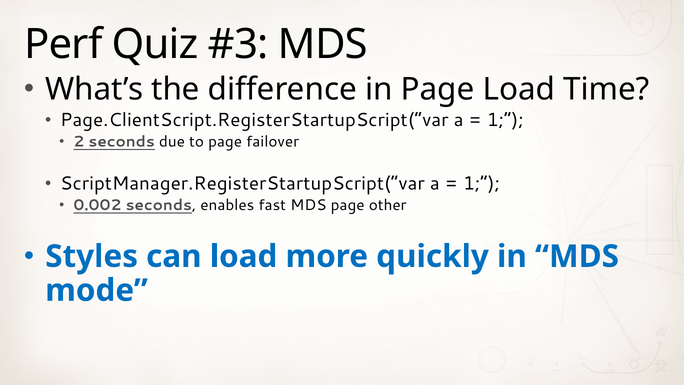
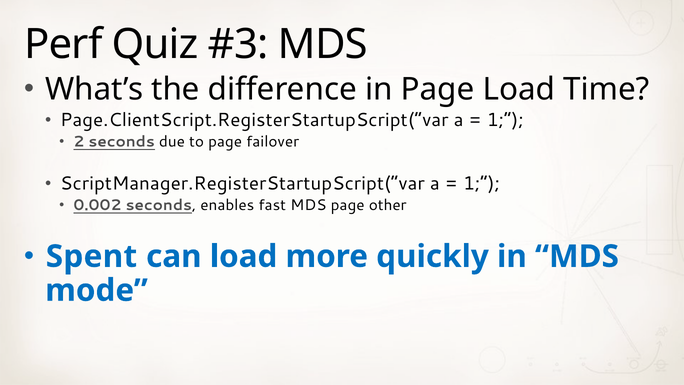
Styles: Styles -> Spent
